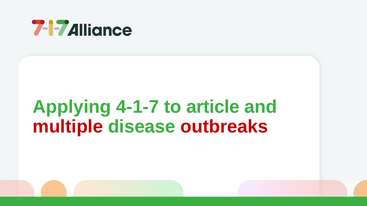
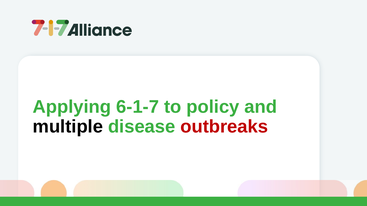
4-1-7: 4-1-7 -> 6-1-7
article: article -> policy
multiple colour: red -> black
